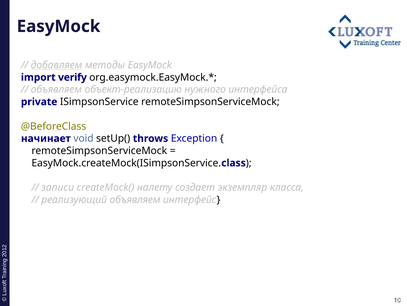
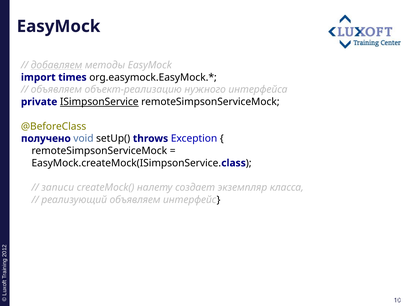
verify: verify -> times
ISimpsonService underline: none -> present
начинает: начинает -> получено
